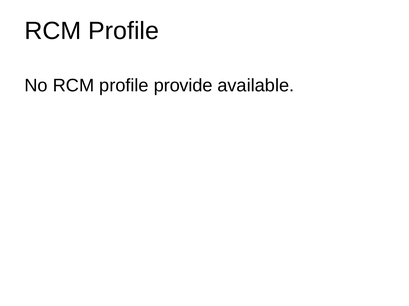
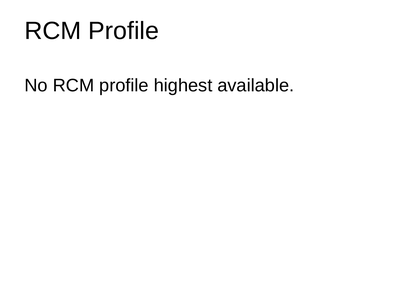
provide: provide -> highest
